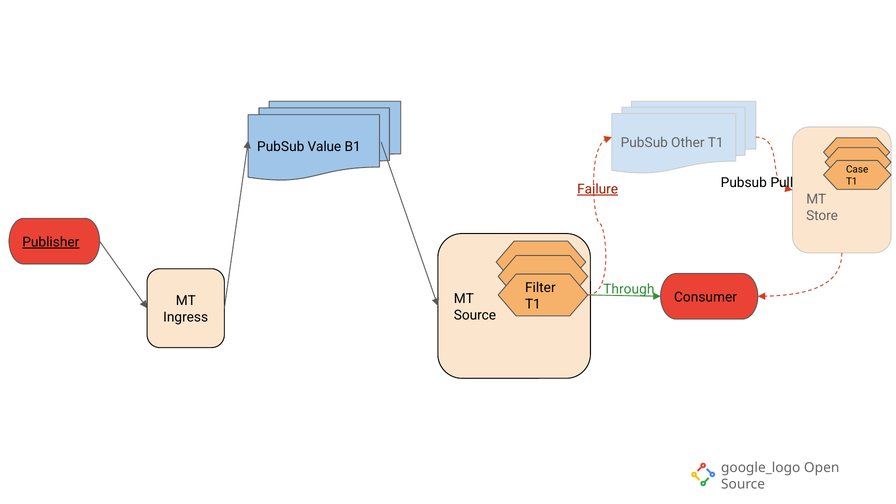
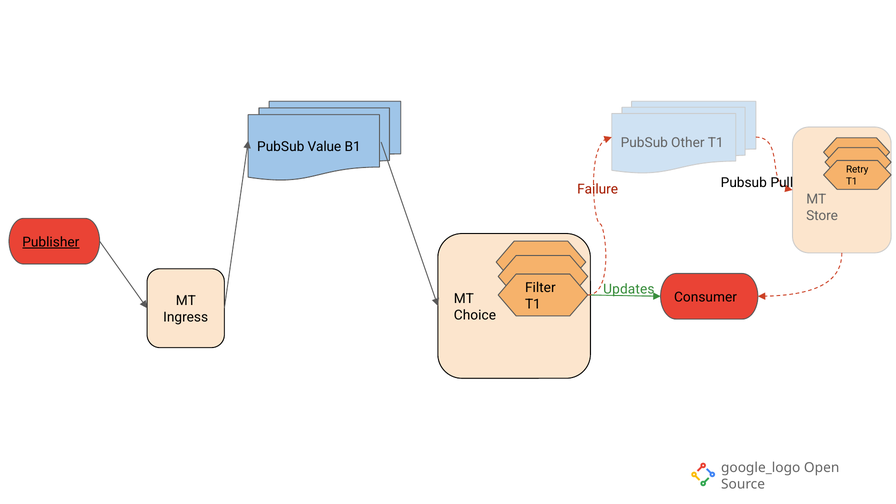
Case: Case -> Retry
Failure underline: present -> none
Through: Through -> Updates
Source at (475, 315): Source -> Choice
